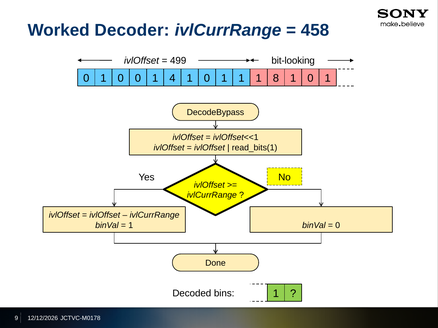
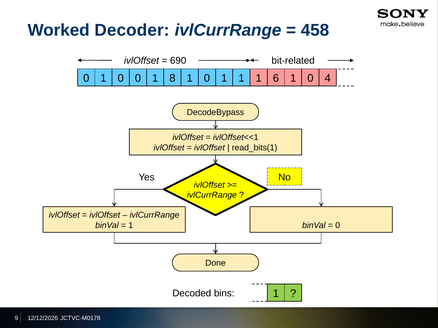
499: 499 -> 690
bit-looking: bit-looking -> bit-related
4: 4 -> 8
8: 8 -> 6
1 at (328, 78): 1 -> 4
